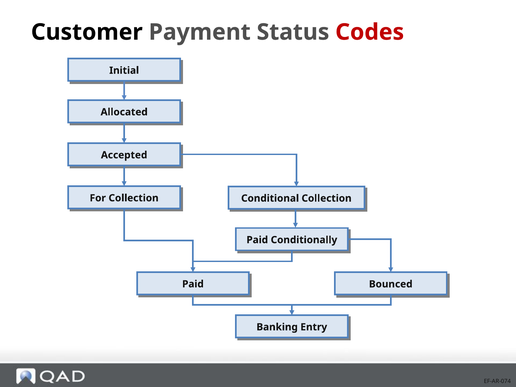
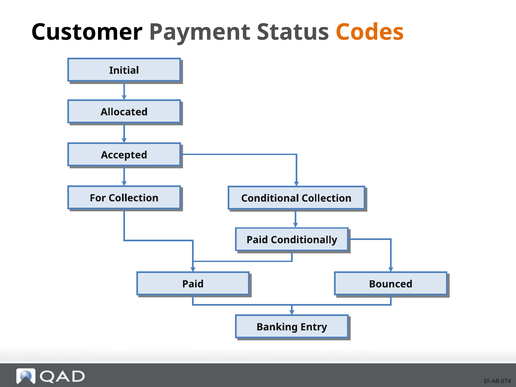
Codes colour: red -> orange
